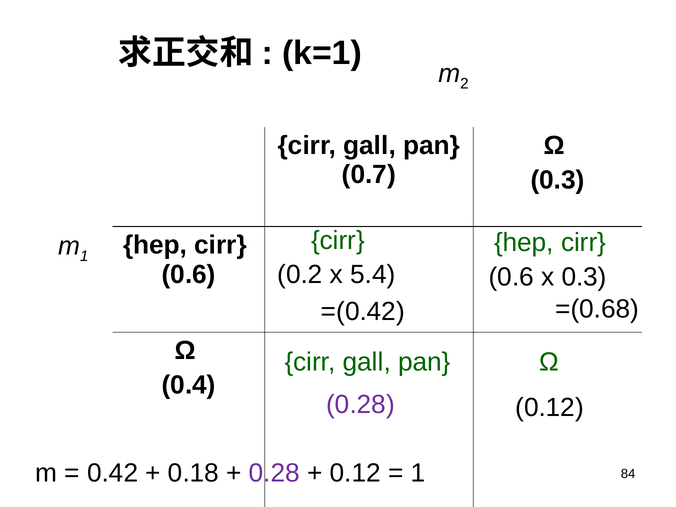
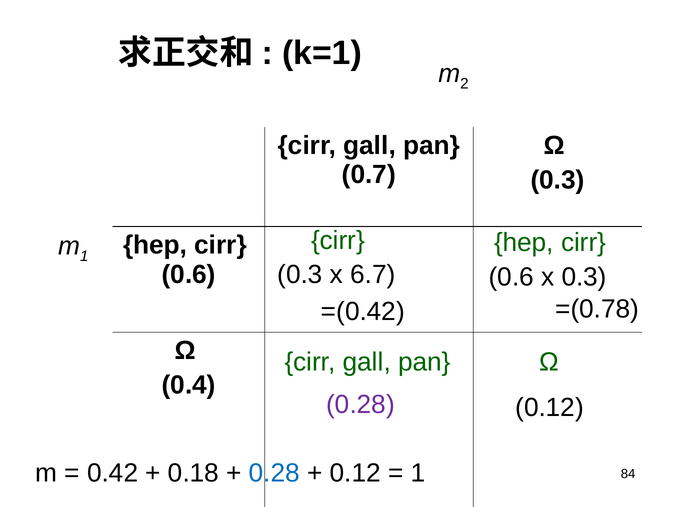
0.2 at (300, 274): 0.2 -> 0.3
5.4: 5.4 -> 6.7
=(0.68: =(0.68 -> =(0.78
0.28 at (274, 473) colour: purple -> blue
